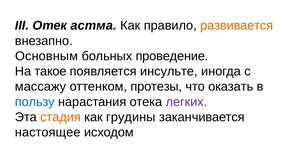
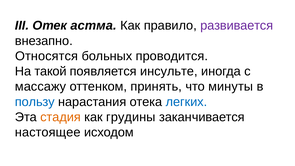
развивается colour: orange -> purple
Основным: Основным -> Относятся
проведение: проведение -> проводится
такое: такое -> такой
протезы: протезы -> принять
оказать: оказать -> минуты
легких colour: purple -> blue
